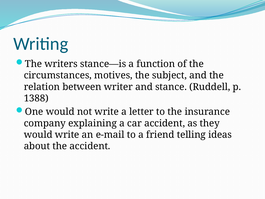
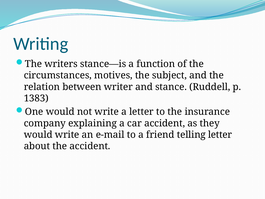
1388: 1388 -> 1383
telling ideas: ideas -> letter
